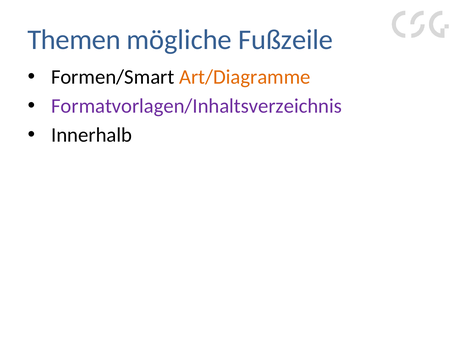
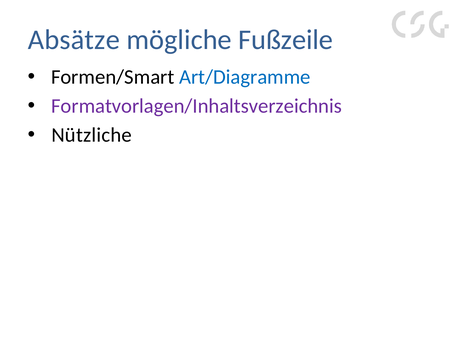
Themen: Themen -> Absätze
Art/Diagramme colour: orange -> blue
Innerhalb: Innerhalb -> Nützliche
